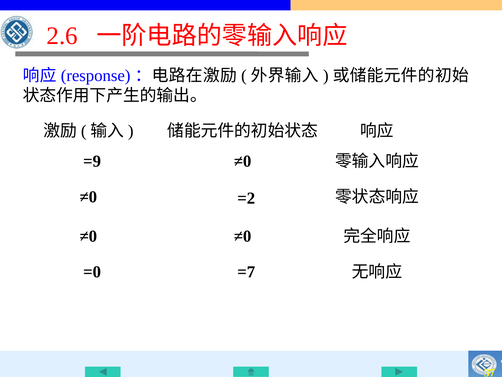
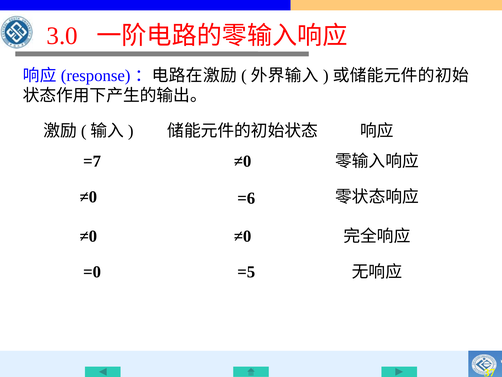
2.6: 2.6 -> 3.0
=9: =9 -> =7
=2: =2 -> =6
=7: =7 -> =5
